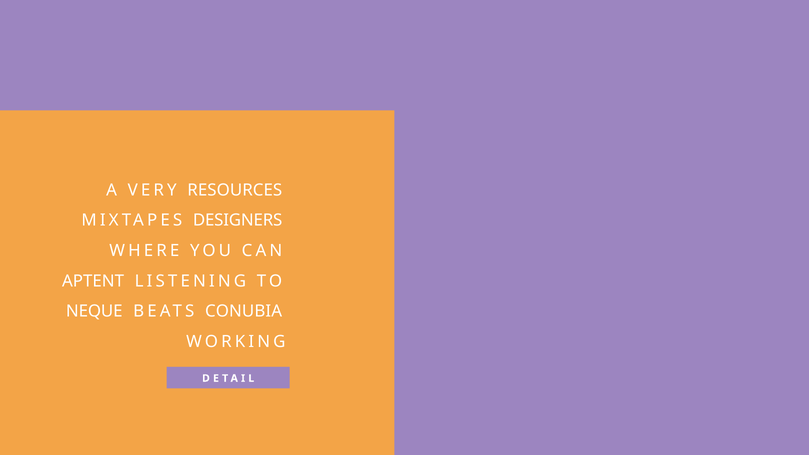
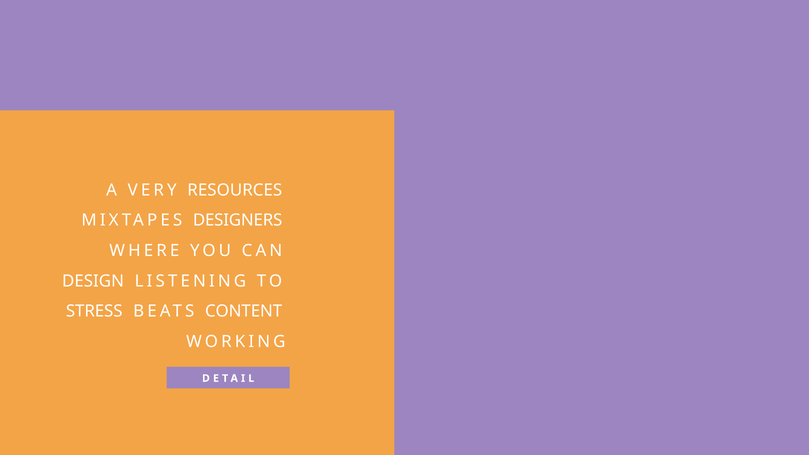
APTENT: APTENT -> DESIGN
NEQUE: NEQUE -> STRESS
CONUBIA: CONUBIA -> CONTENT
